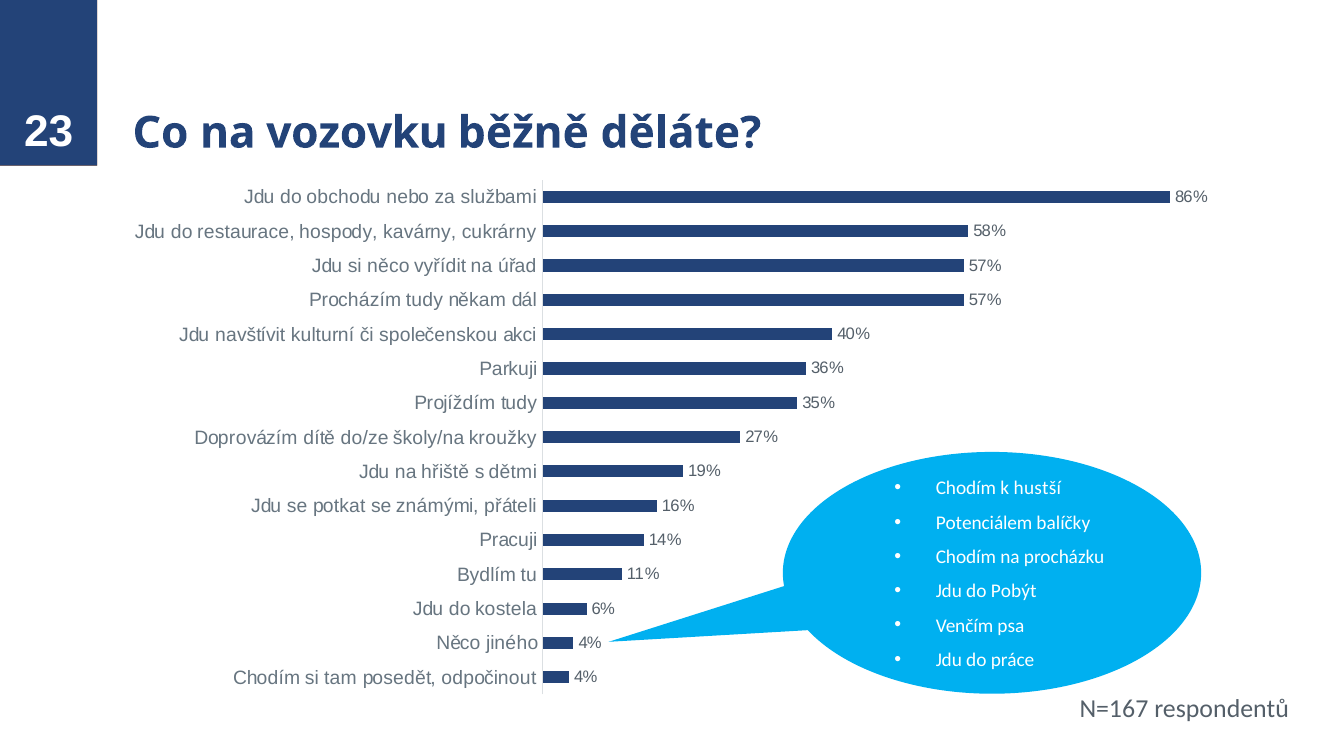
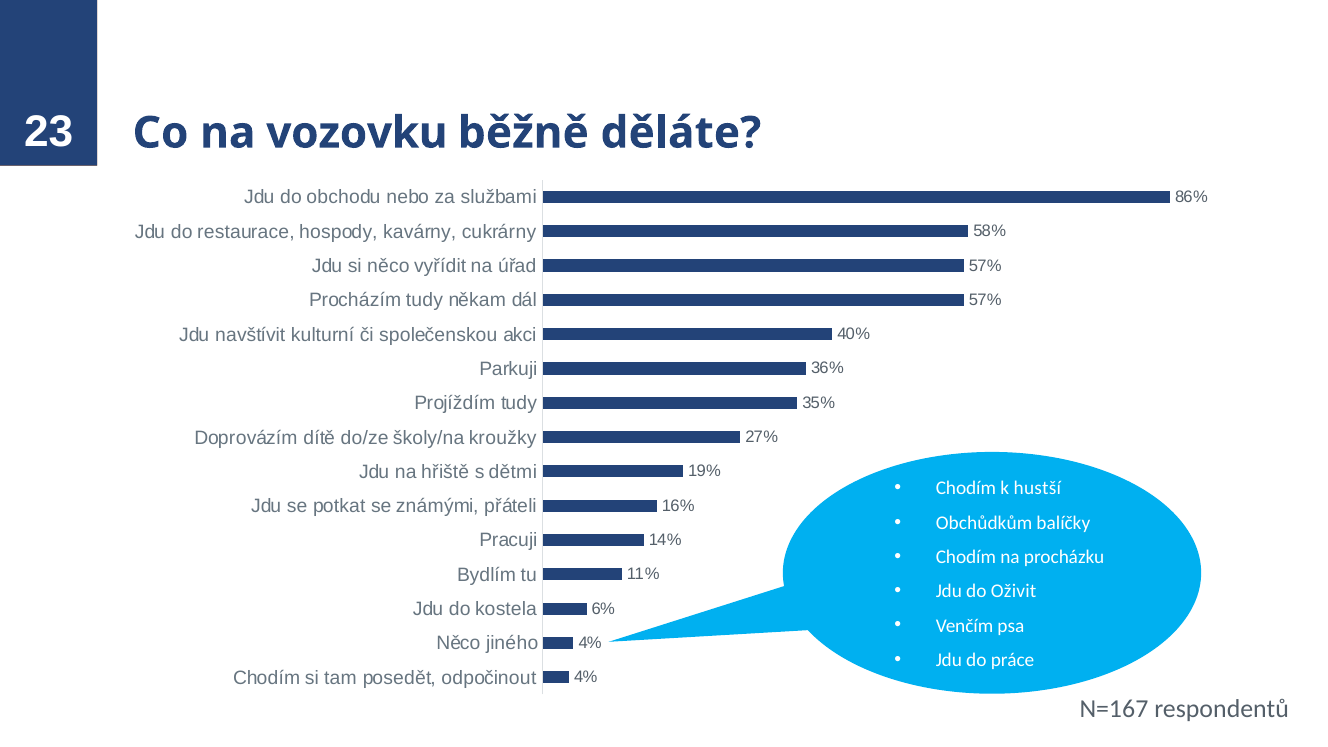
Potenciálem: Potenciálem -> Obchůdkům
Pobýt: Pobýt -> Oživit
